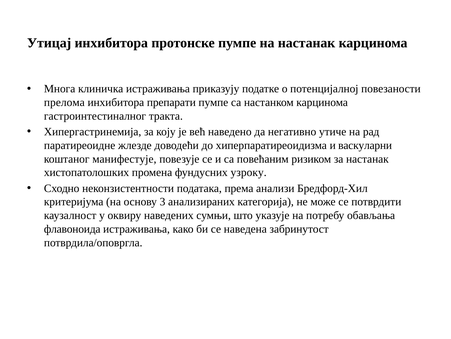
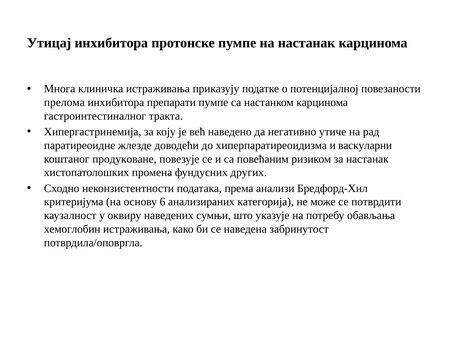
манифестује: манифестује -> продуковане
узроку: узроку -> других
3: 3 -> 6
флавоноида: флавоноида -> хемоглобин
